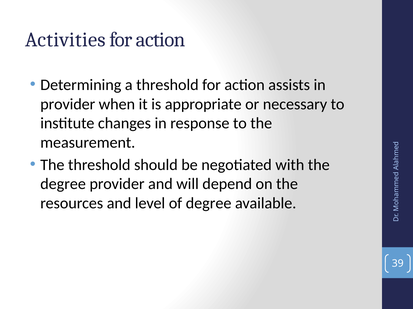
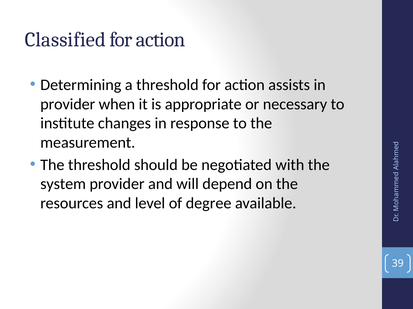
Activities: Activities -> Classified
degree at (63, 184): degree -> system
